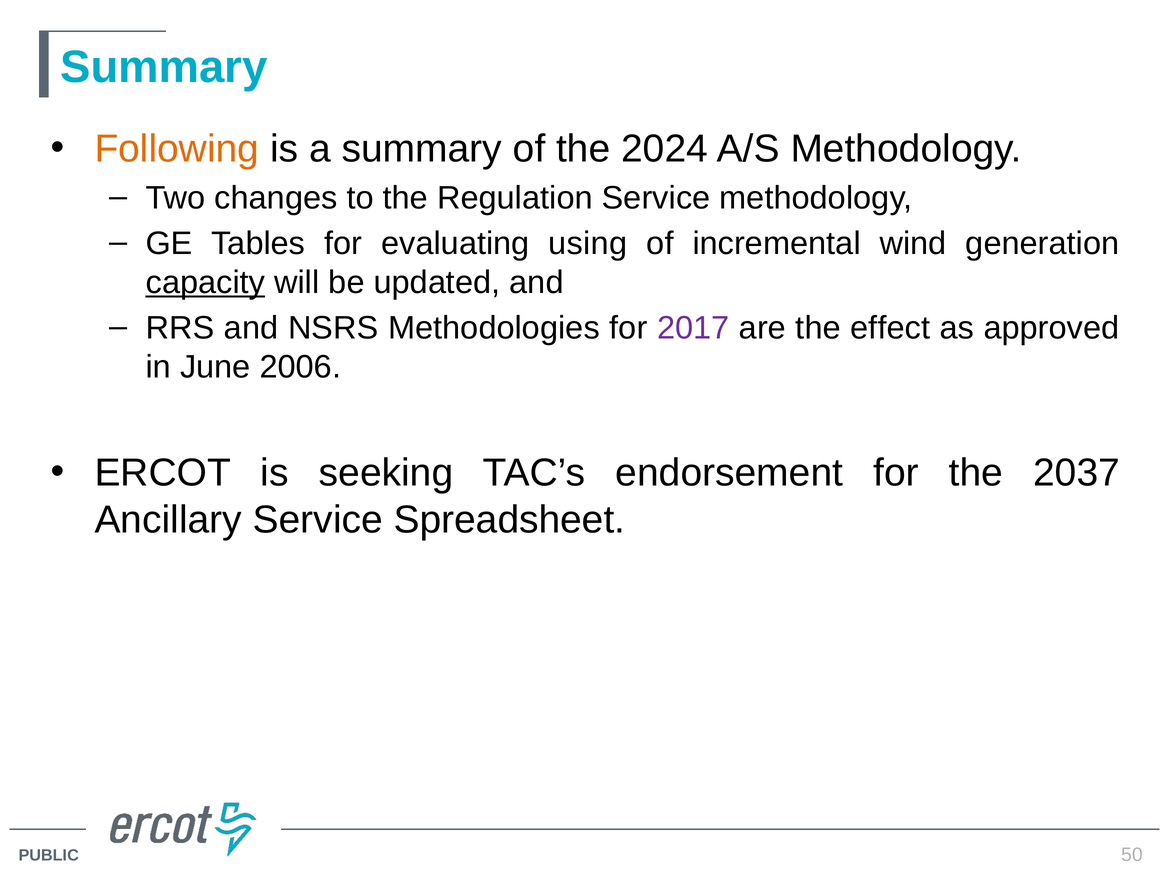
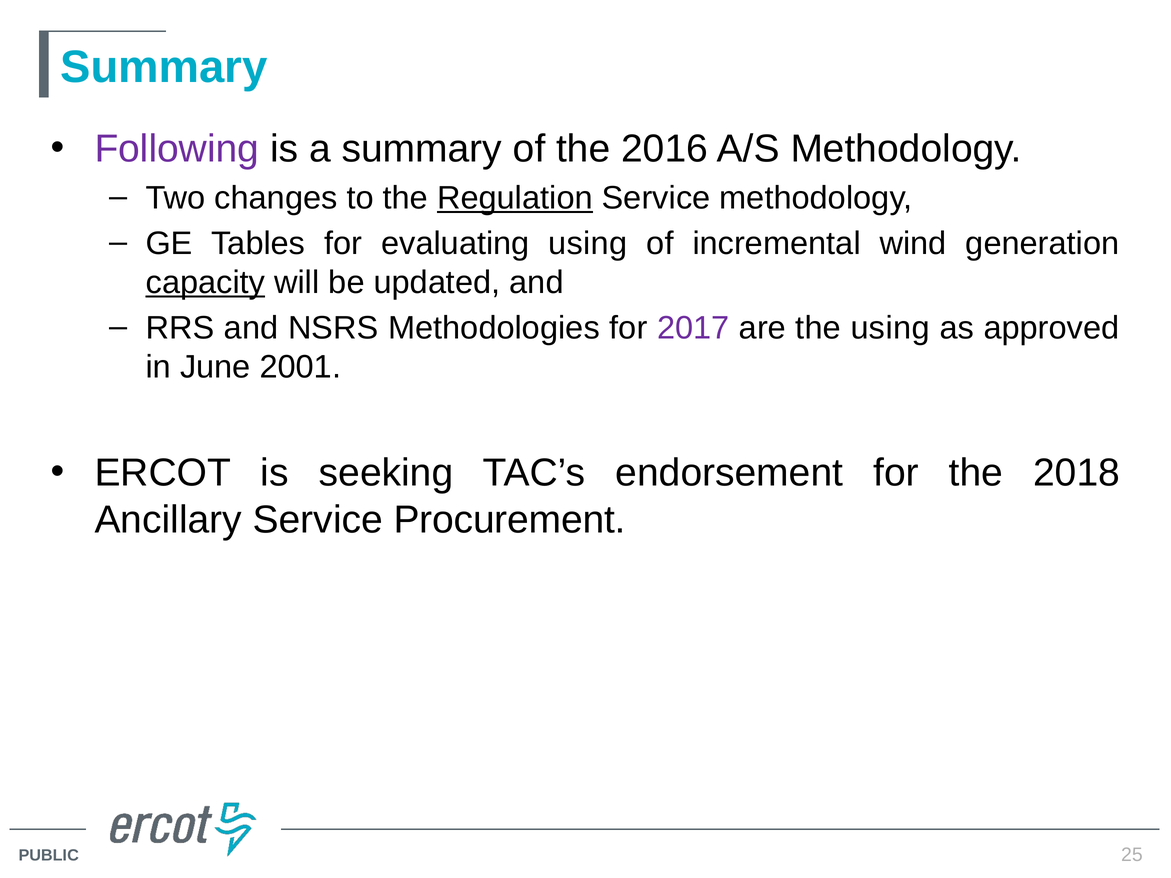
Following colour: orange -> purple
2024: 2024 -> 2016
Regulation underline: none -> present
the effect: effect -> using
2006: 2006 -> 2001
2037: 2037 -> 2018
Spreadsheet: Spreadsheet -> Procurement
50: 50 -> 25
